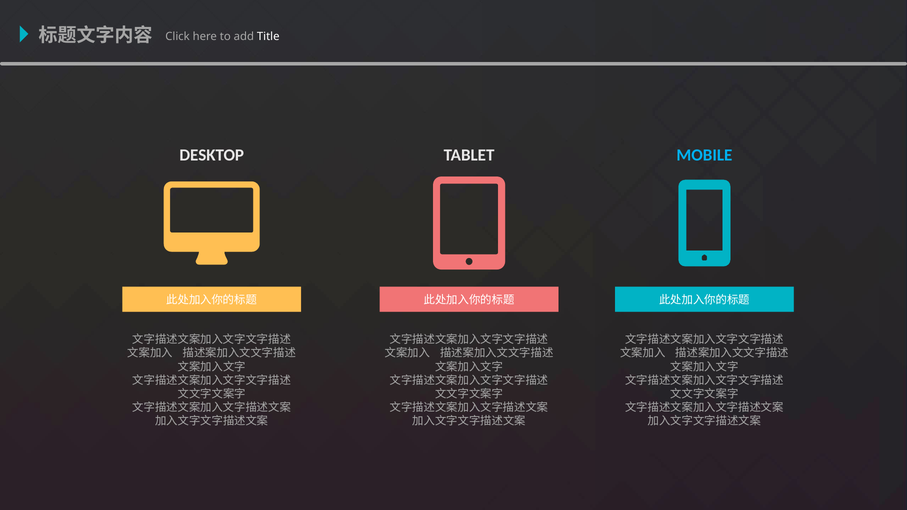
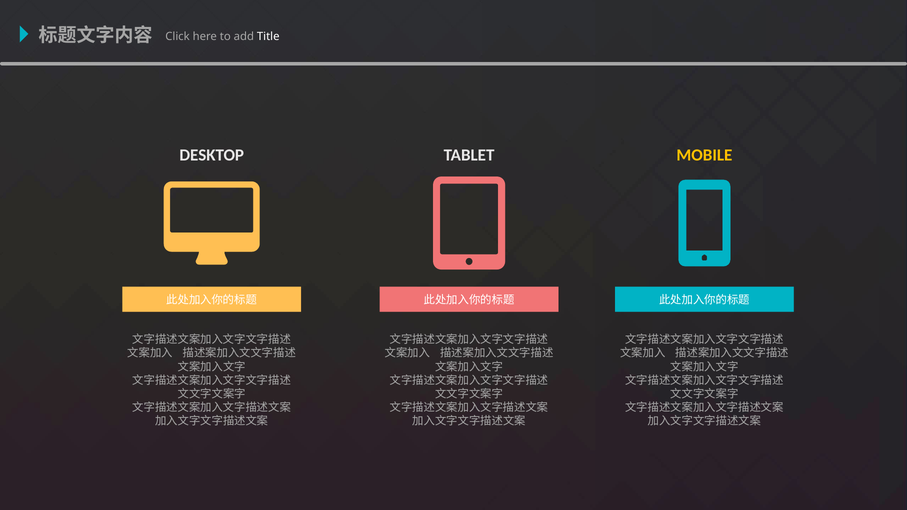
MOBILE colour: light blue -> yellow
